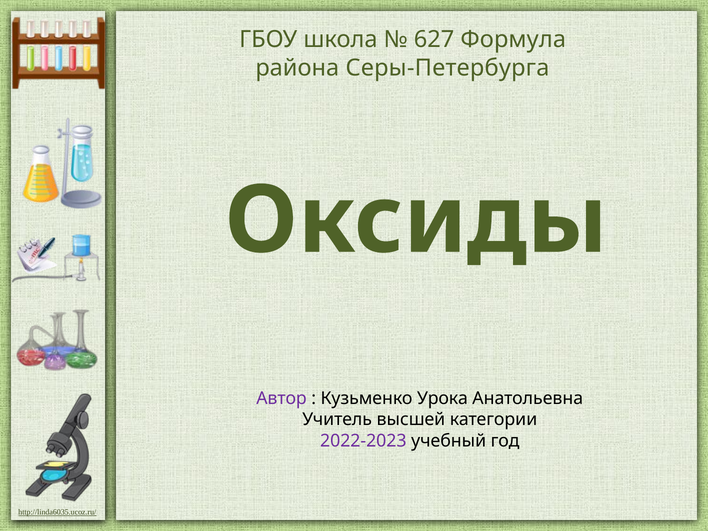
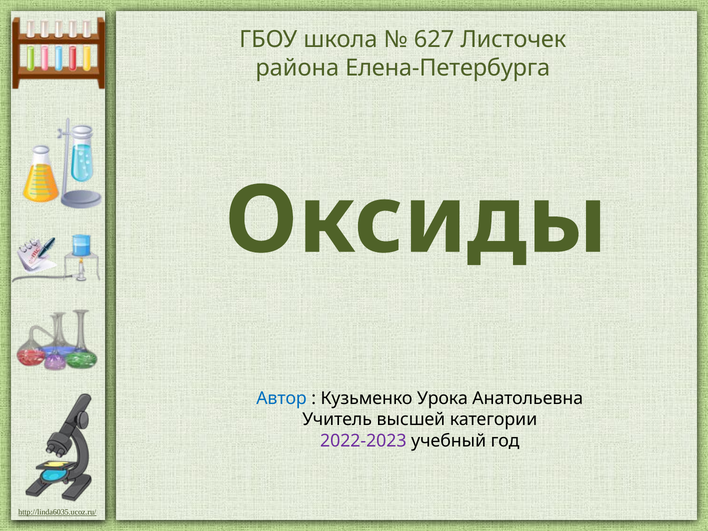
Формула: Формула -> Листочек
Серы-Петербурга: Серы-Петербурга -> Елена-Петербурга
Автор colour: purple -> blue
